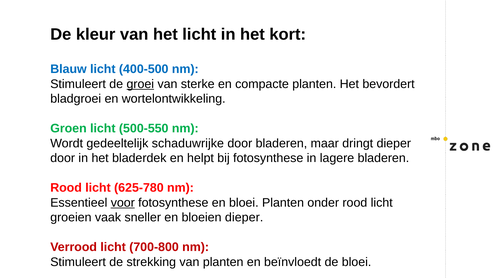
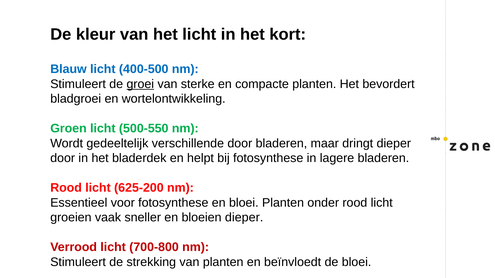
schaduwrijke: schaduwrijke -> verschillende
625-780: 625-780 -> 625-200
voor underline: present -> none
